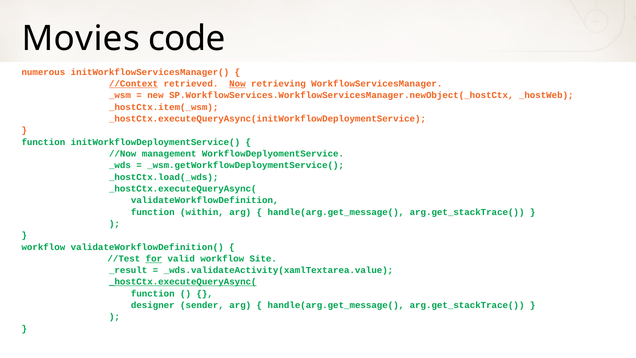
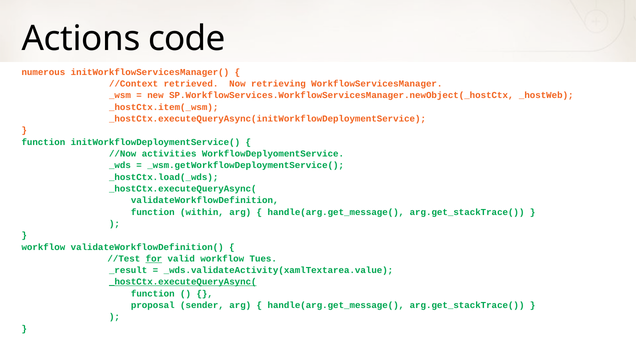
Movies: Movies -> Actions
//Context underline: present -> none
Now underline: present -> none
management: management -> activities
Site: Site -> Tues
designer: designer -> proposal
